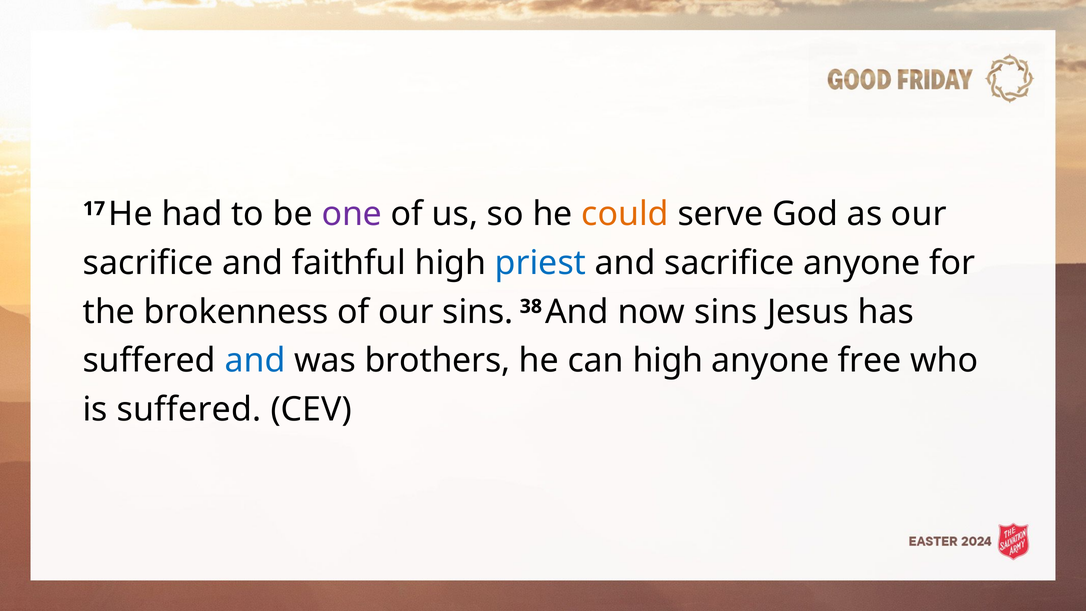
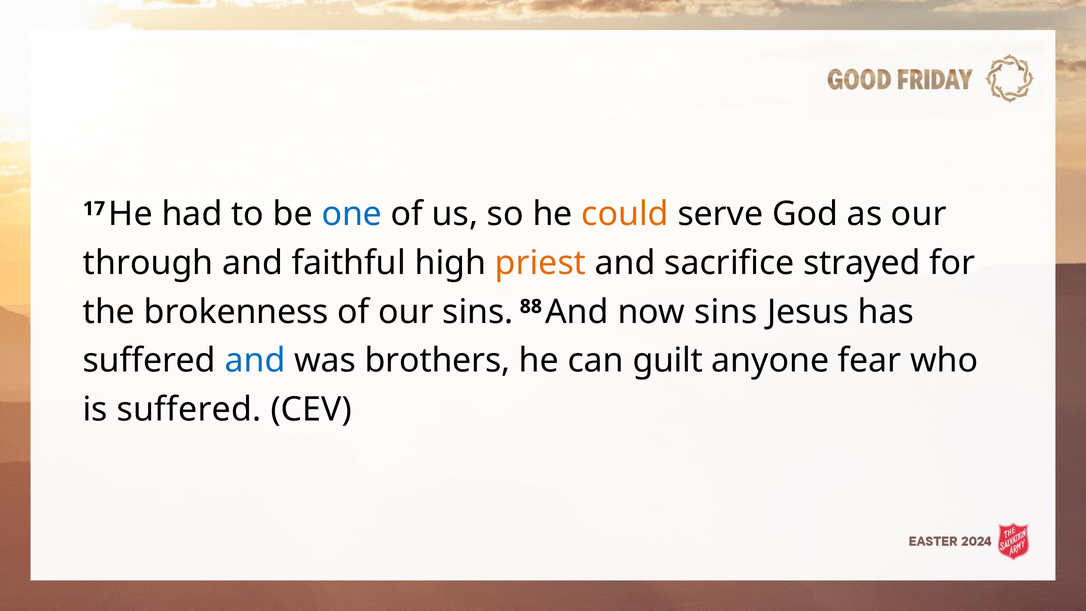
one colour: purple -> blue
sacrifice at (148, 263): sacrifice -> through
priest colour: blue -> orange
sacrifice anyone: anyone -> strayed
38: 38 -> 88
can high: high -> guilt
free: free -> fear
